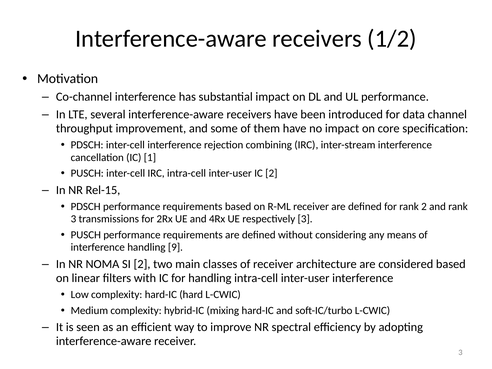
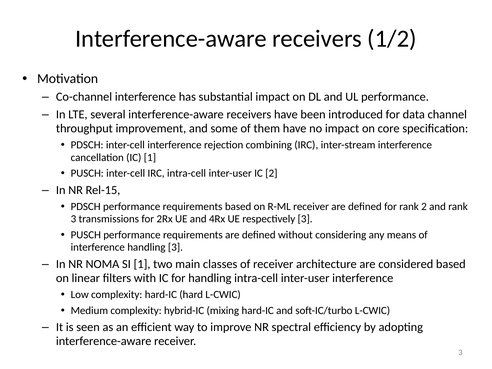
handling 9: 9 -> 3
SI 2: 2 -> 1
